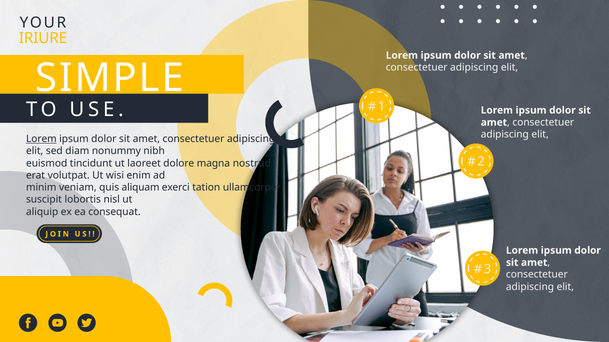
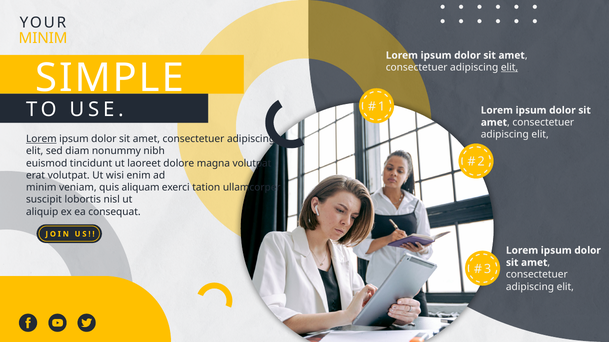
IRIURE at (43, 38): IRIURE -> MINIM
elit at (510, 68) underline: none -> present
magna nostrud: nostrud -> volutpat
